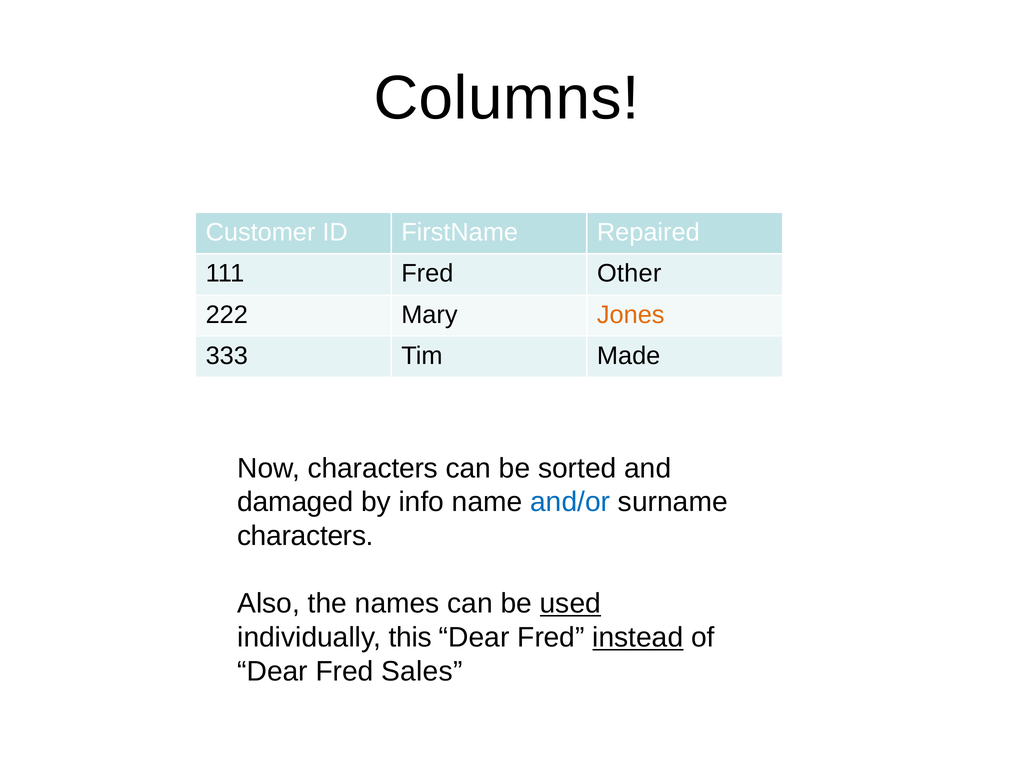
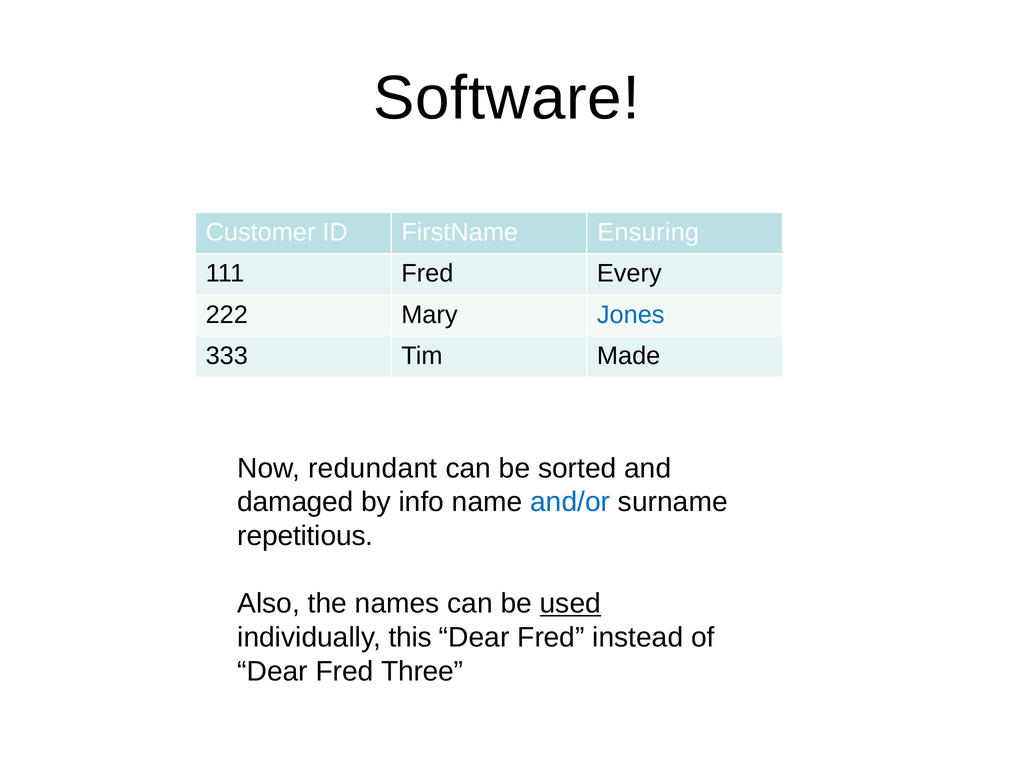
Columns: Columns -> Software
Repaired: Repaired -> Ensuring
Other: Other -> Every
Jones colour: orange -> blue
Now characters: characters -> redundant
characters at (305, 536): characters -> repetitious
instead underline: present -> none
Sales: Sales -> Three
